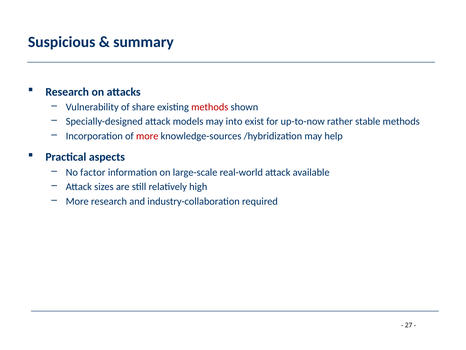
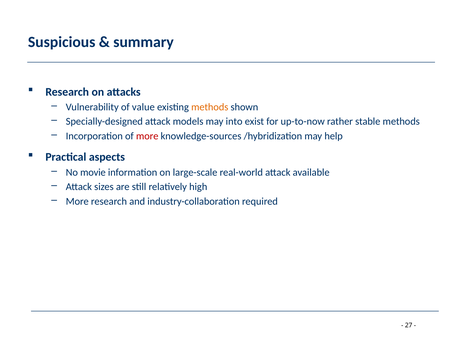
share: share -> value
methods at (210, 107) colour: red -> orange
factor: factor -> movie
